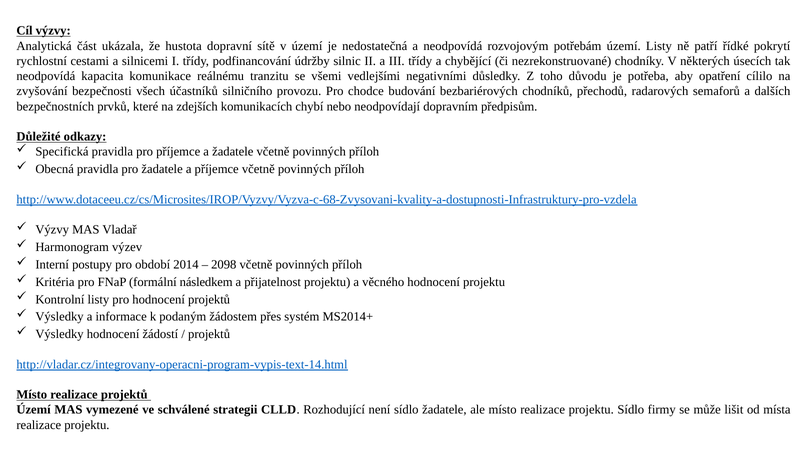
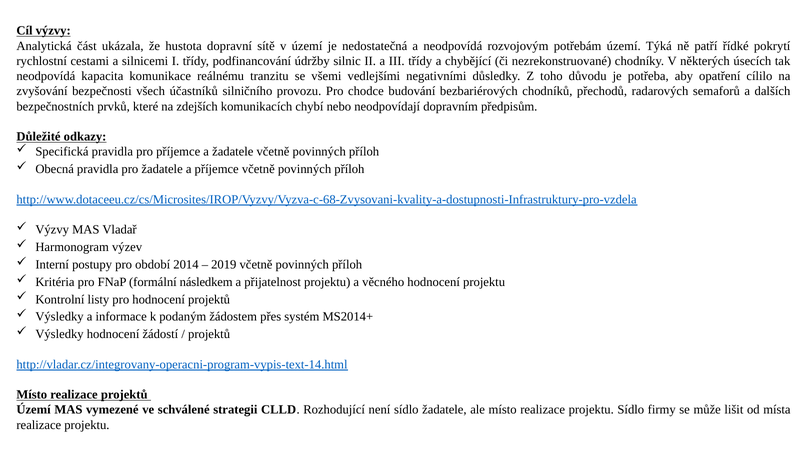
území Listy: Listy -> Týká
2098: 2098 -> 2019
